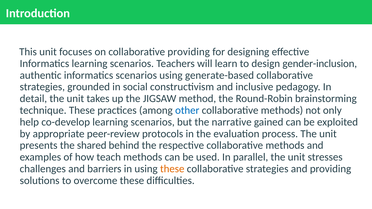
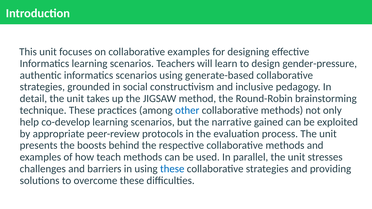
collaborative providing: providing -> examples
gender-inclusion: gender-inclusion -> gender-pressure
shared: shared -> boosts
these at (172, 169) colour: orange -> blue
